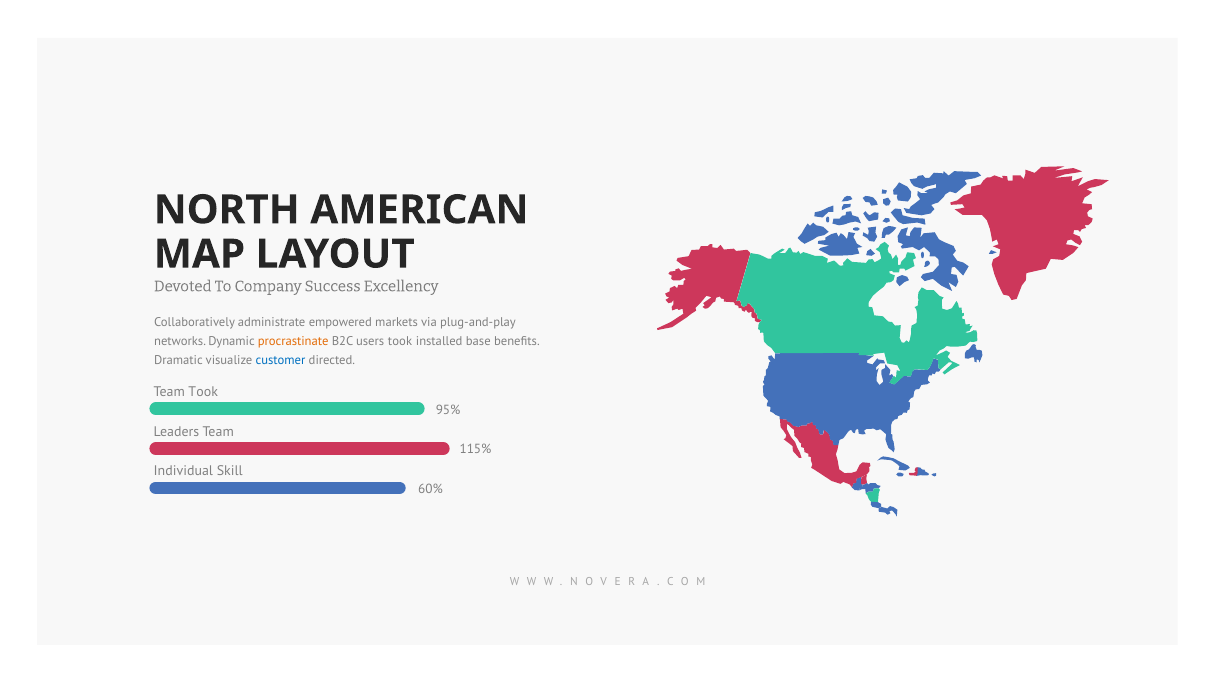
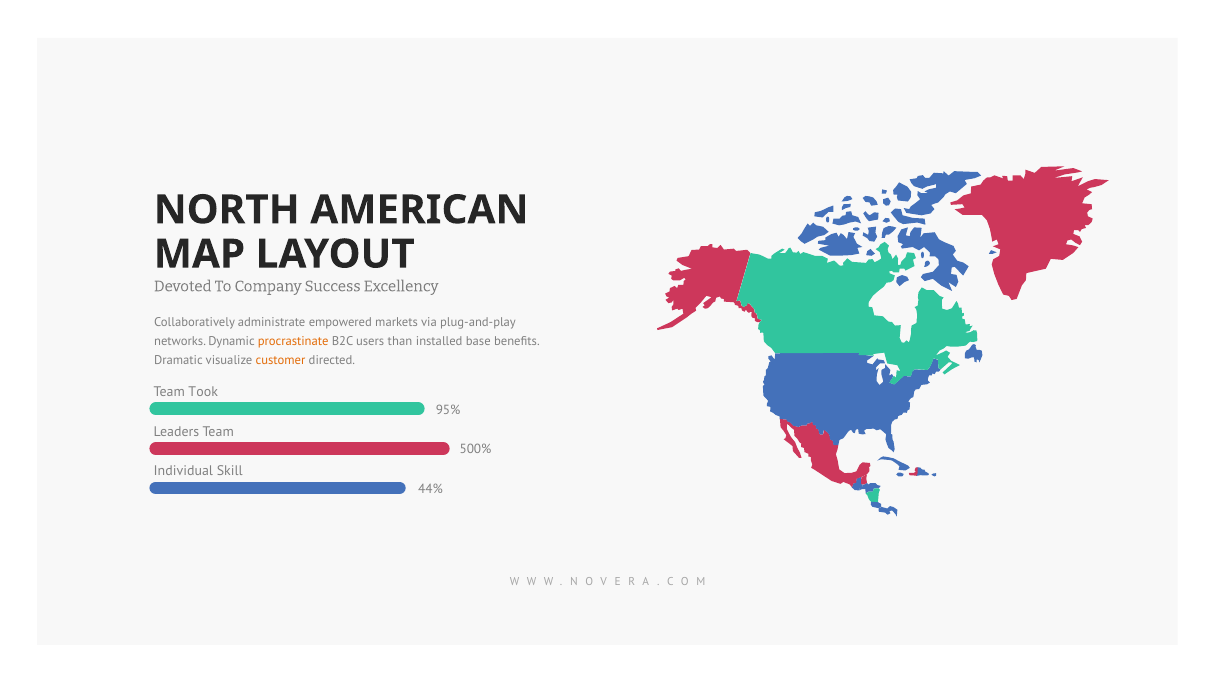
users took: took -> than
customer colour: blue -> orange
115%: 115% -> 500%
60%: 60% -> 44%
